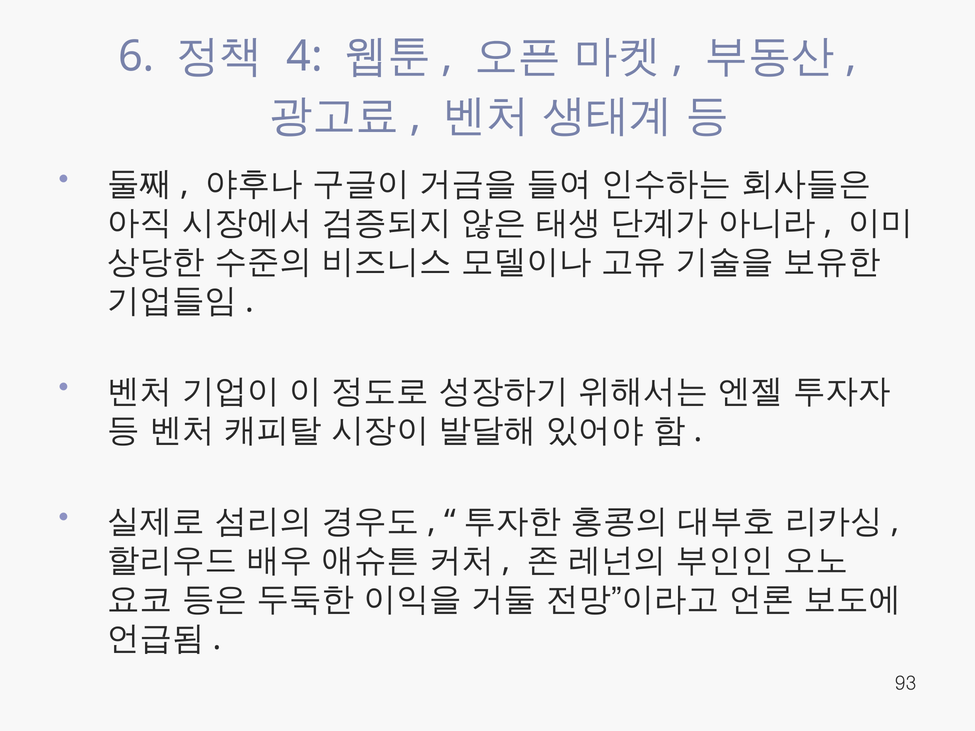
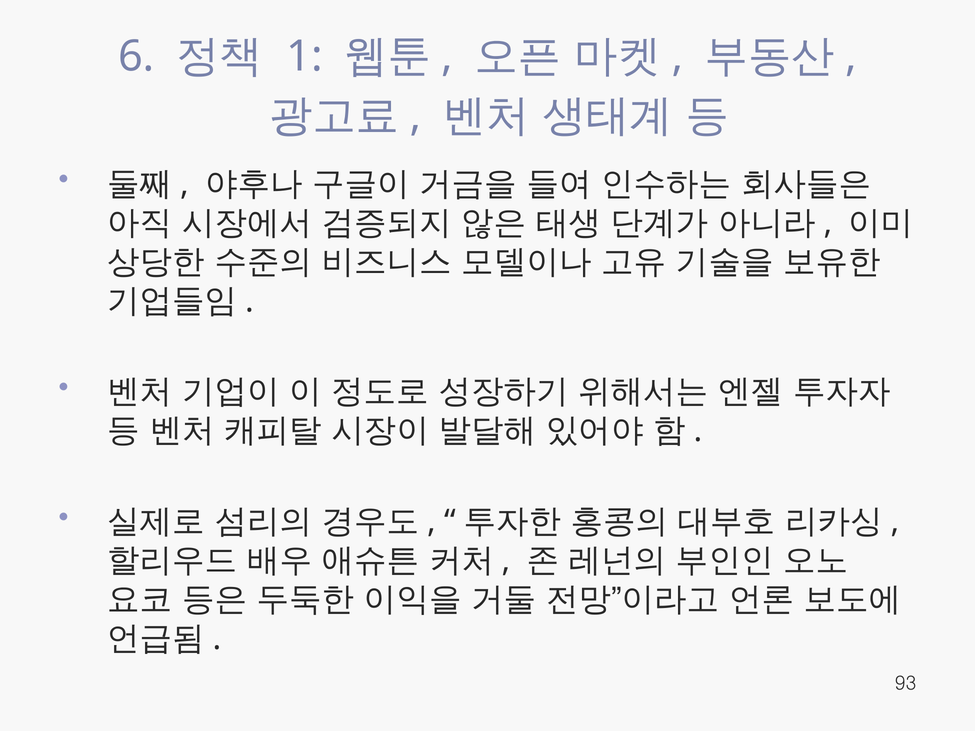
4: 4 -> 1
